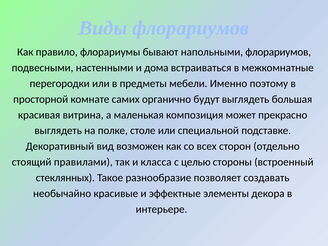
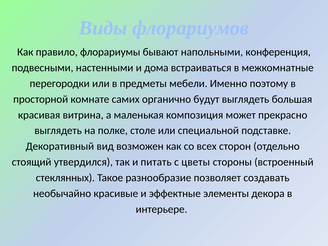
напольными флорариумов: флорариумов -> конференция
правилами: правилами -> утвердился
класса: класса -> питать
целью: целью -> цветы
